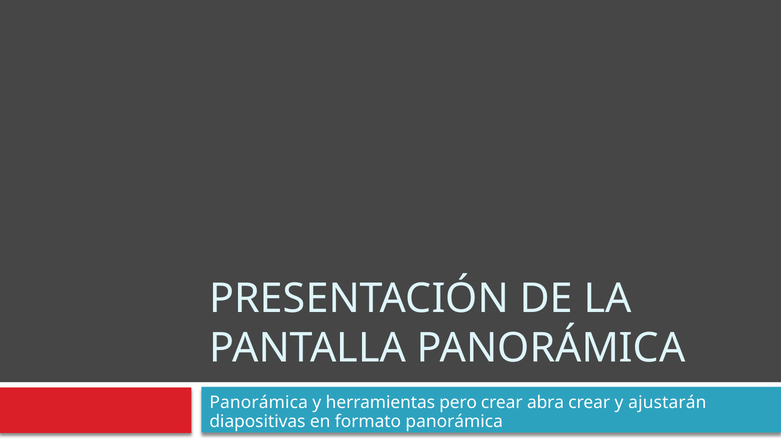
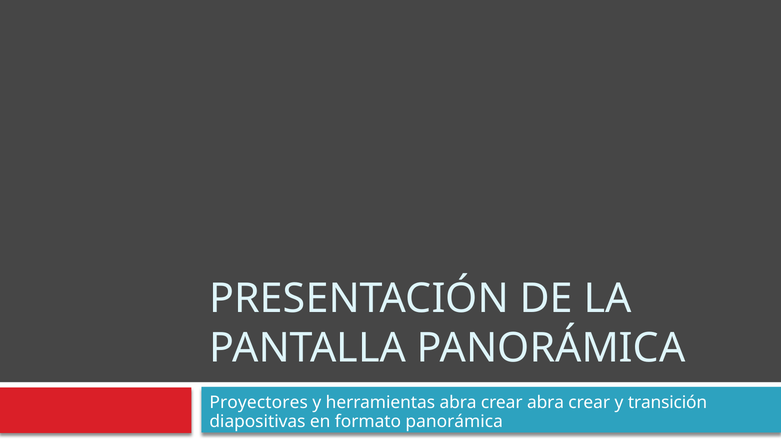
Panorámica at (259, 403): Panorámica -> Proyectores
herramientas pero: pero -> abra
ajustarán: ajustarán -> transición
